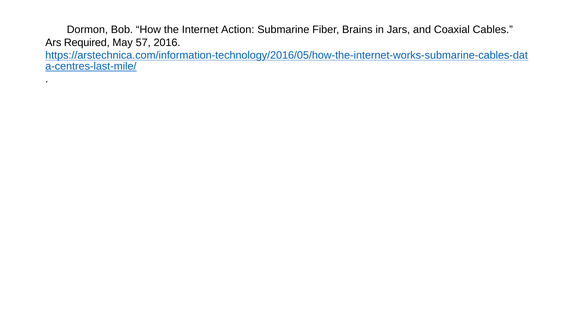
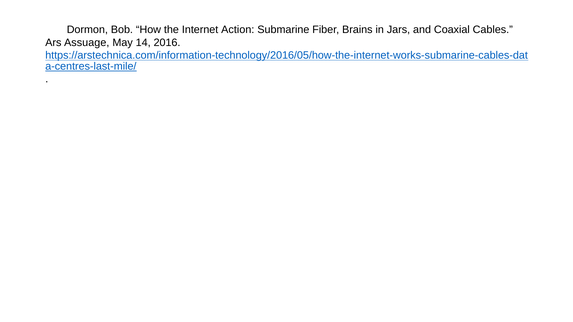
Required: Required -> Assuage
57: 57 -> 14
